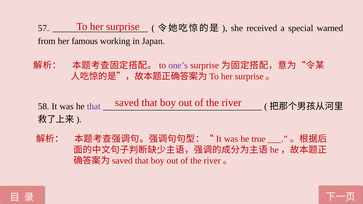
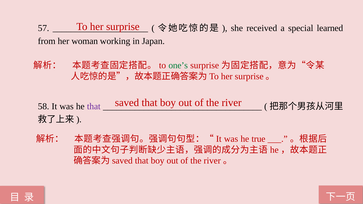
warned: warned -> learned
famous: famous -> woman
one’s colour: purple -> green
